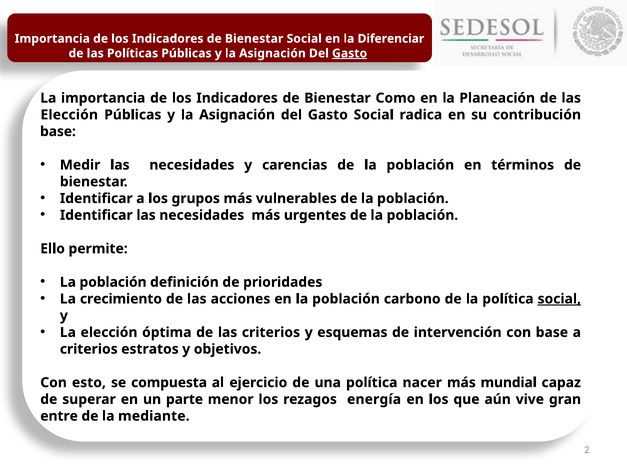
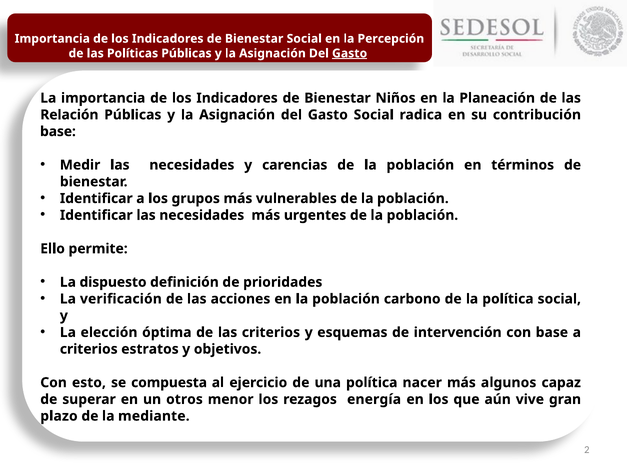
Diferenciar: Diferenciar -> Percepción
Como: Como -> Niños
Elección at (69, 115): Elección -> Relación
población at (113, 282): población -> dispuesto
crecimiento: crecimiento -> verificación
social at (559, 298) underline: present -> none
mundial: mundial -> algunos
parte: parte -> otros
entre: entre -> plazo
